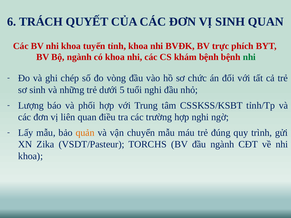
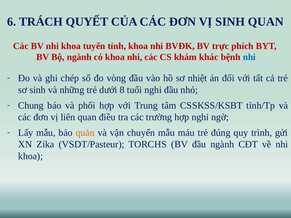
khám bệnh: bệnh -> khác
nhi at (249, 57) colour: green -> blue
chức: chức -> nhiệt
5: 5 -> 8
Lượng: Lượng -> Chung
